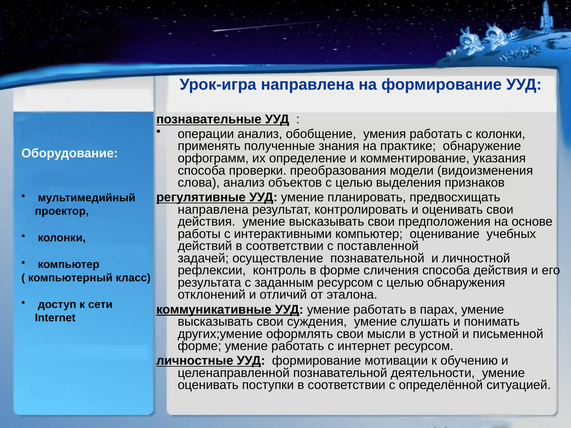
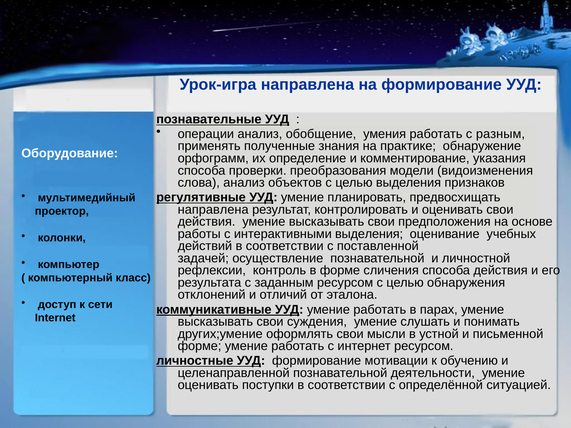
с колонки: колонки -> разным
интерактивными компьютер: компьютер -> выделения
